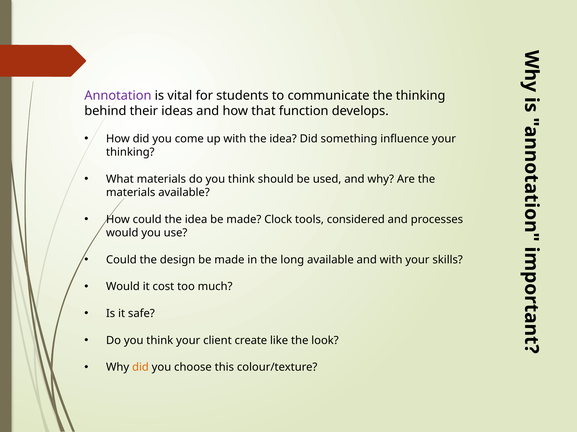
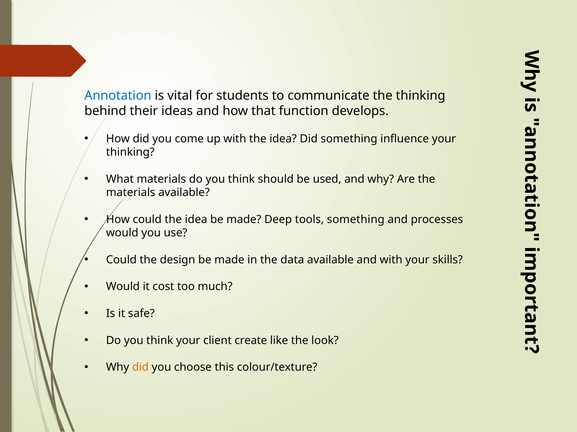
Annotation colour: purple -> blue
Clock: Clock -> Deep
tools considered: considered -> something
long: long -> data
